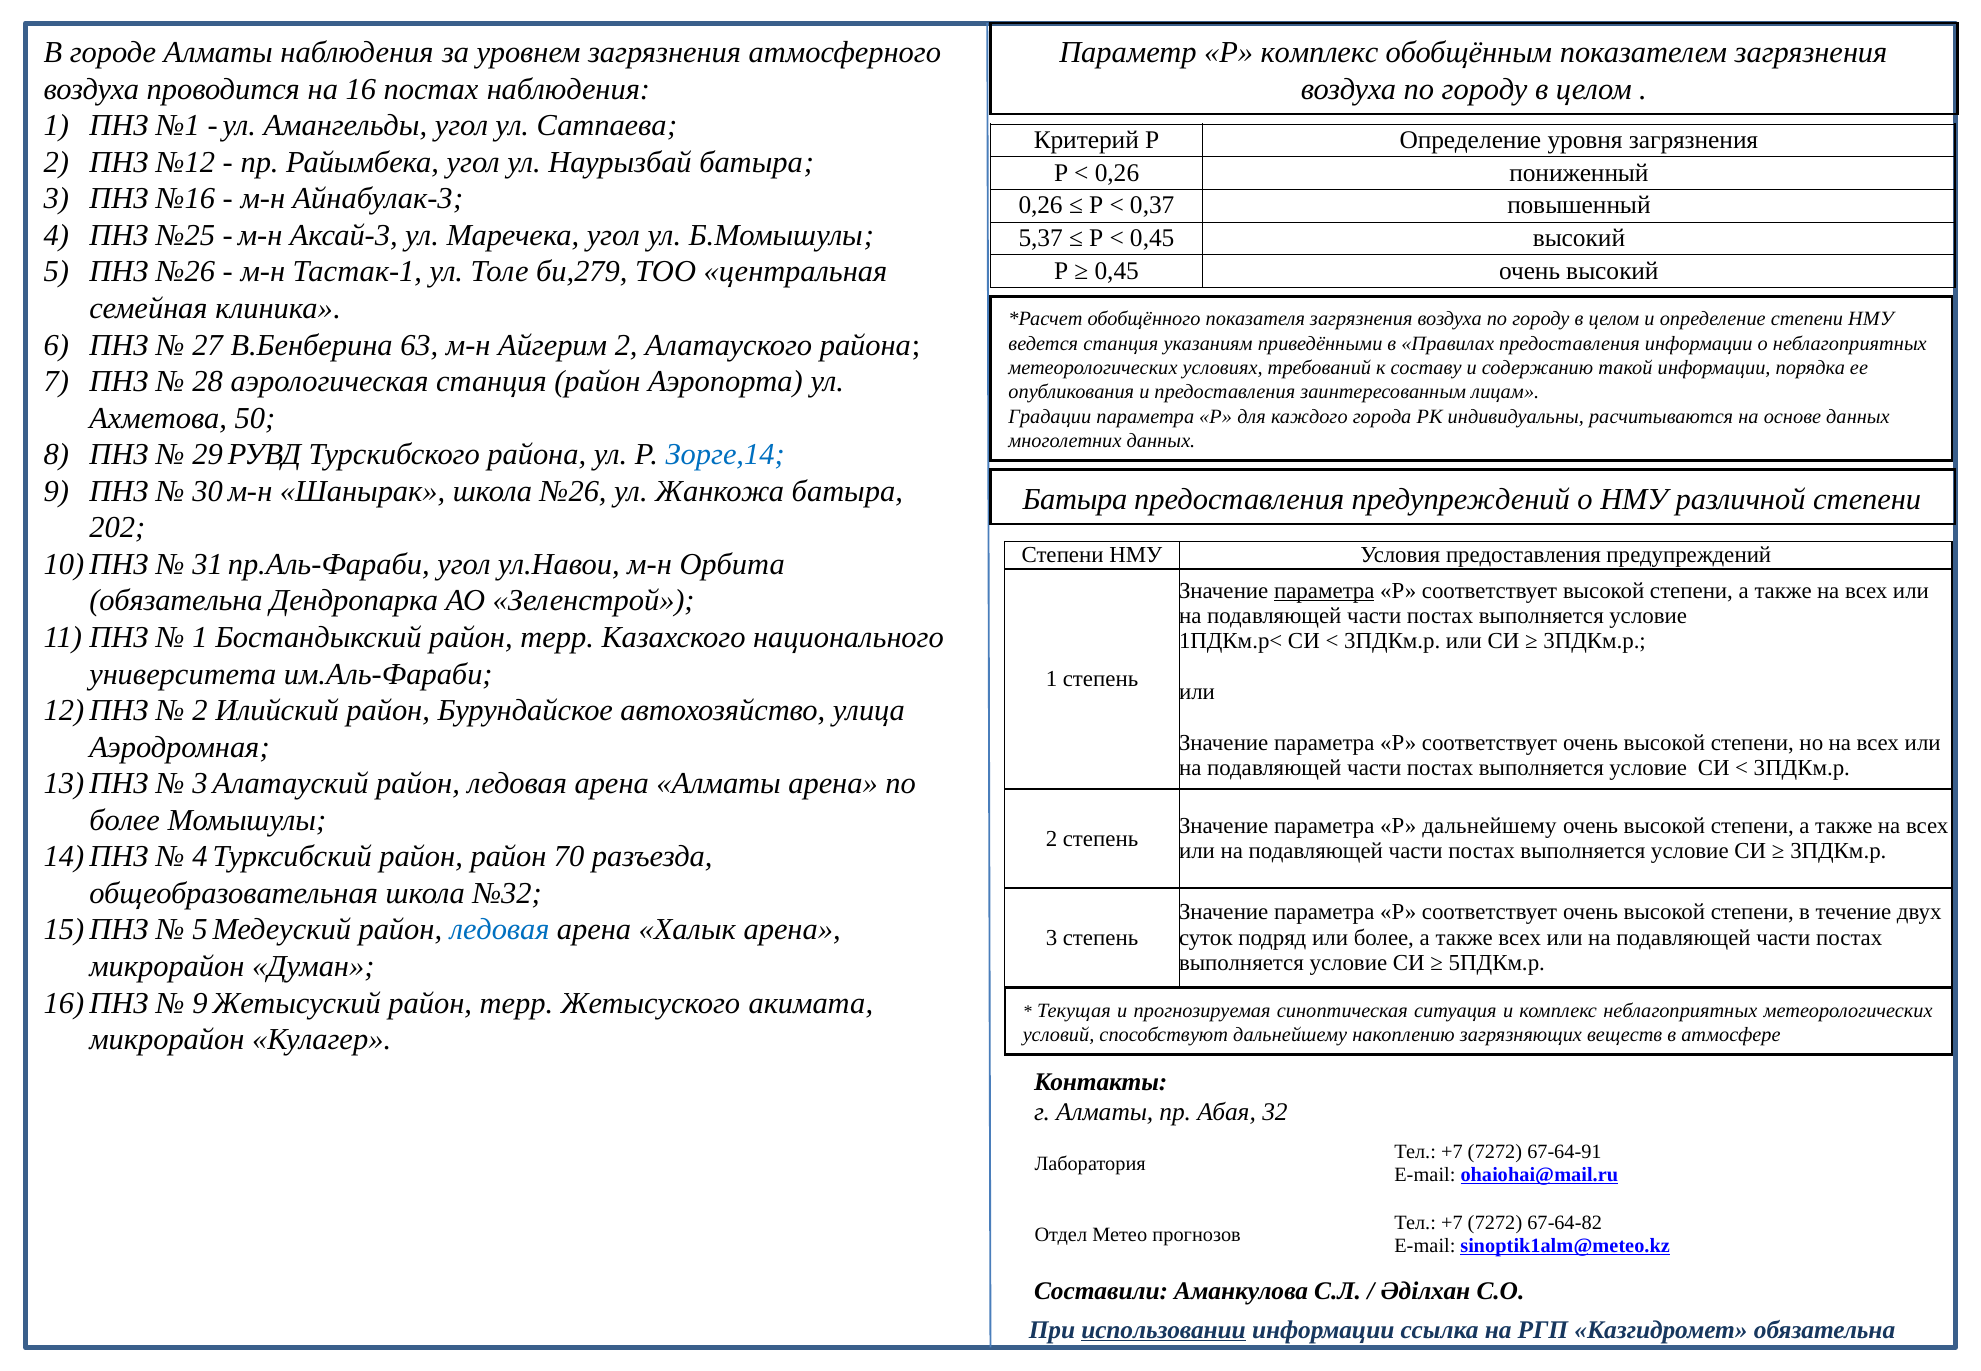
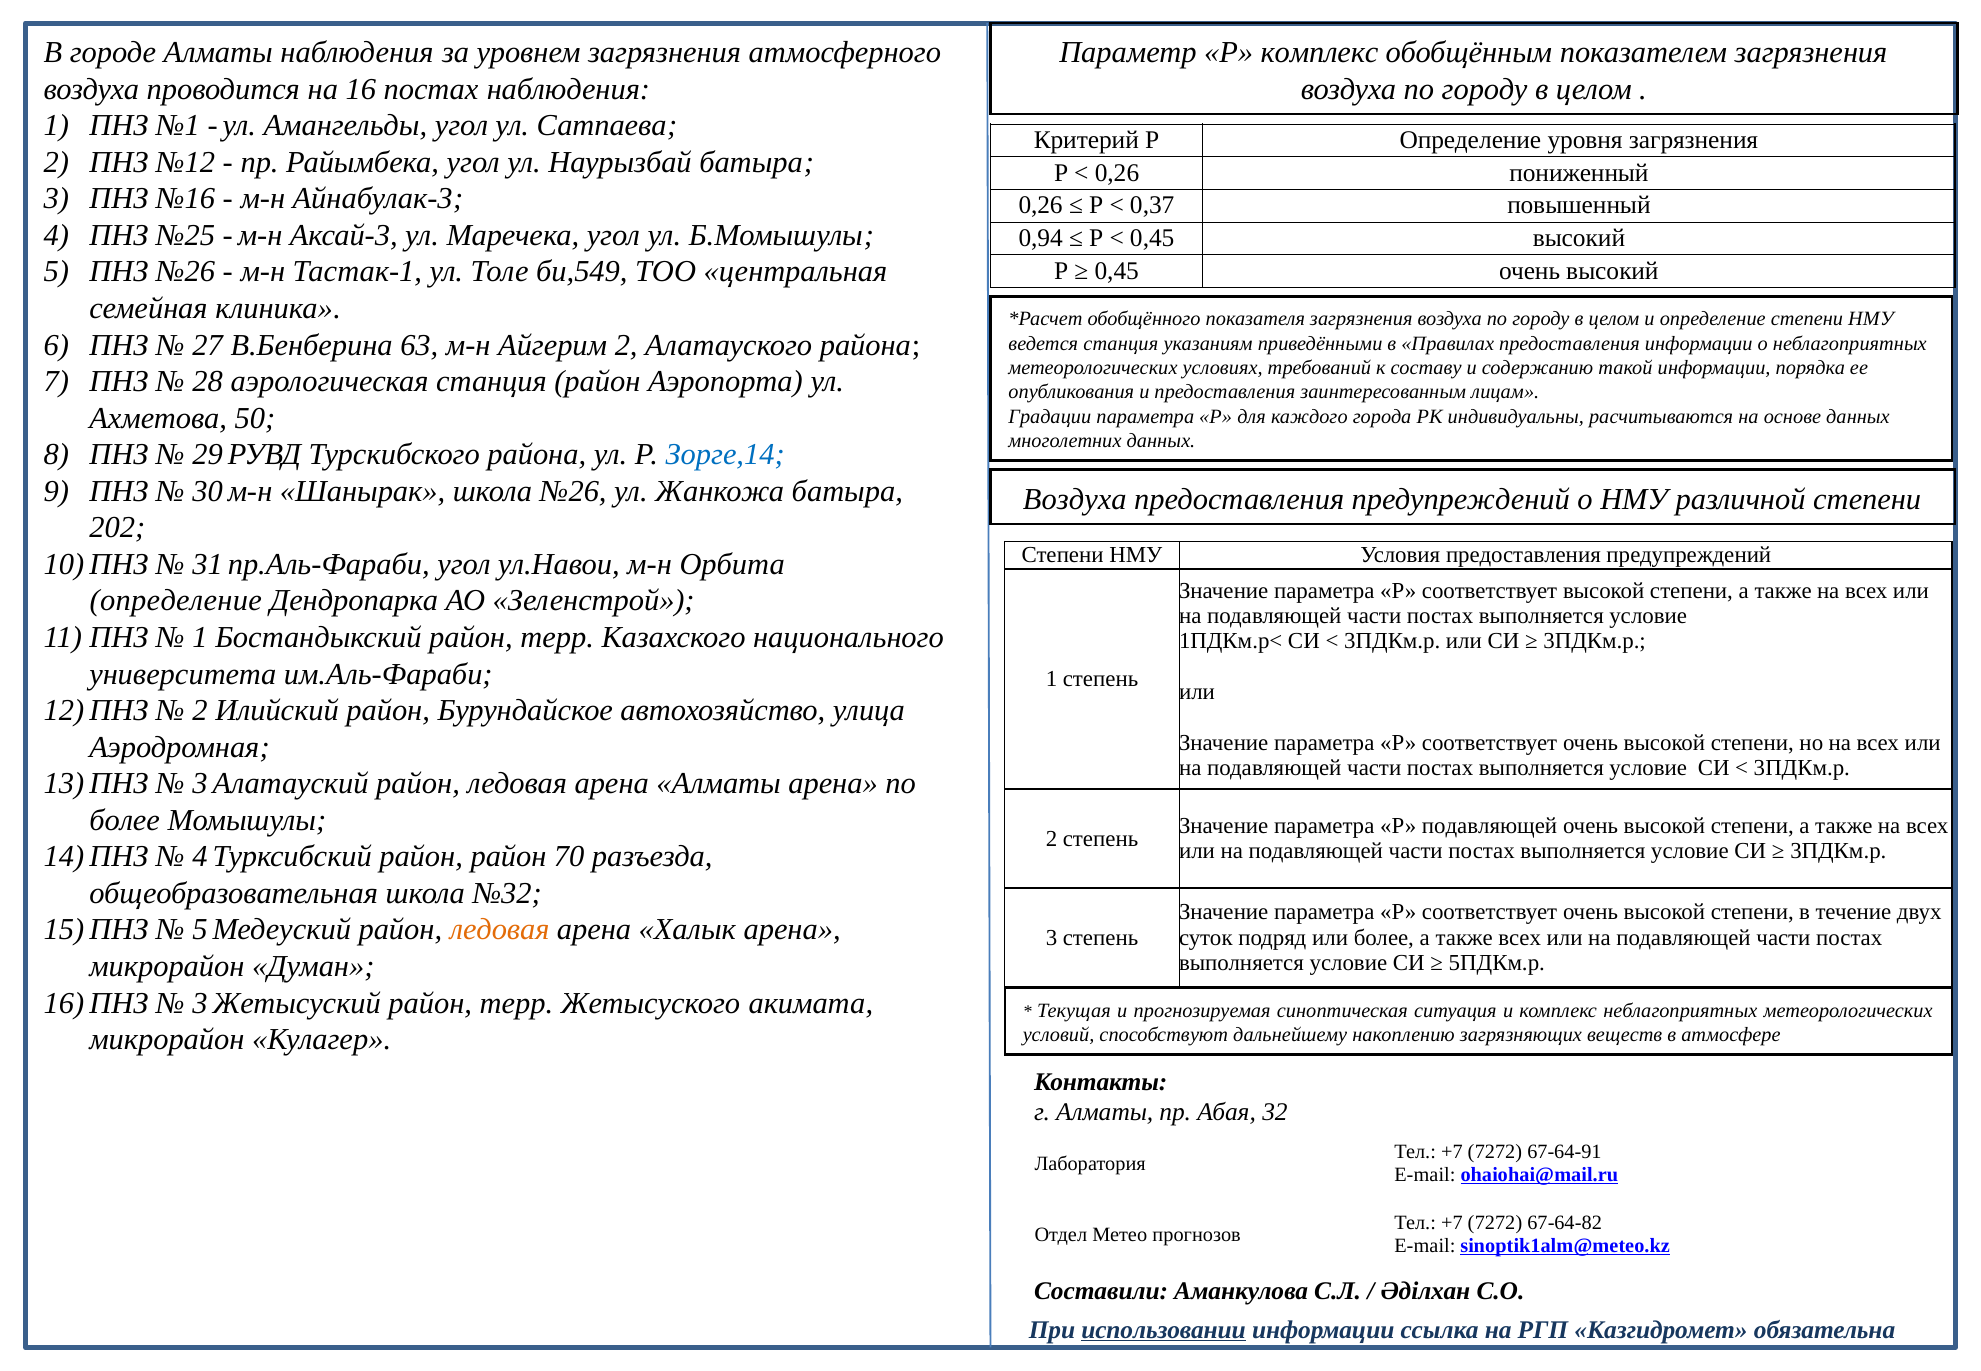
5,37: 5,37 -> 0,94
би,279: би,279 -> би,549
Батыра at (1075, 499): Батыра -> Воздуха
параметра at (1324, 591) underline: present -> none
обязательна at (176, 601): обязательна -> определение
Р дальнейшему: дальнейшему -> подавляющей
ледовая at (500, 930) colour: blue -> orange
9 at (200, 1003): 9 -> 3
